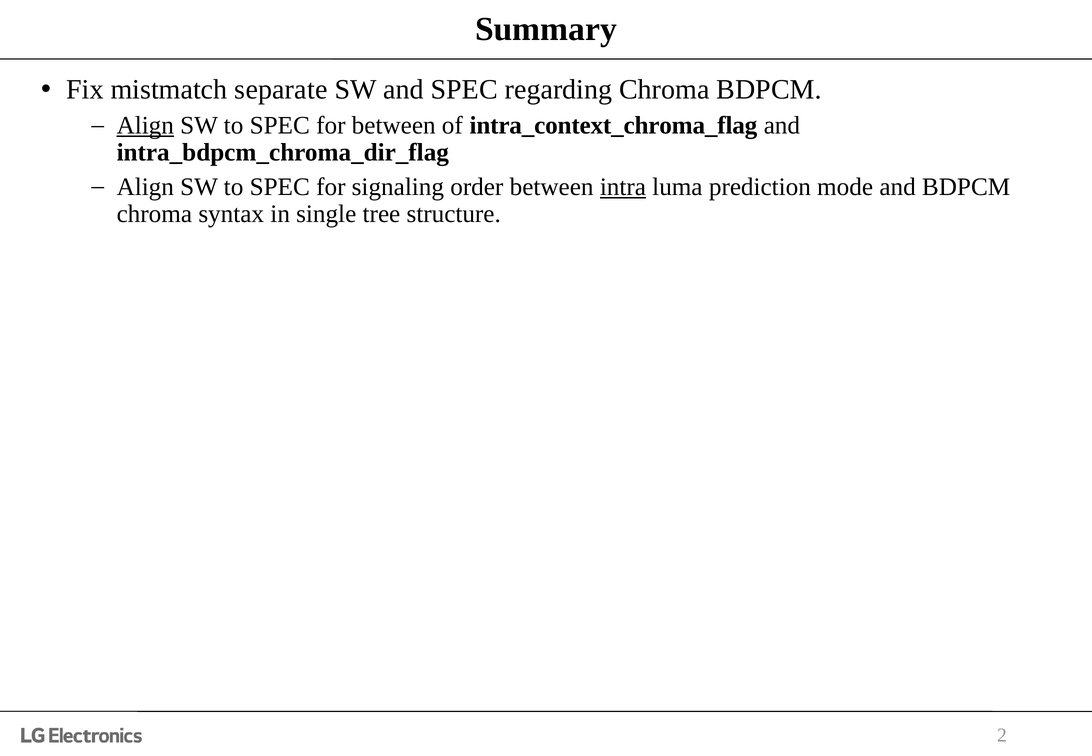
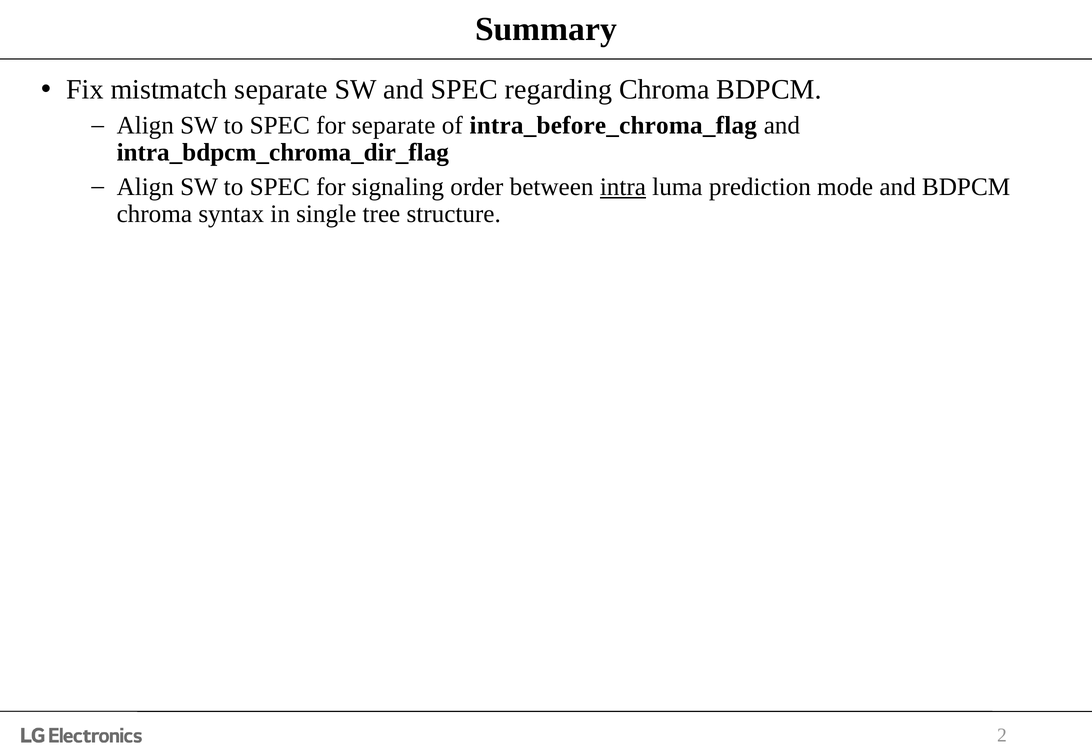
Align at (145, 125) underline: present -> none
for between: between -> separate
intra_context_chroma_flag: intra_context_chroma_flag -> intra_before_chroma_flag
